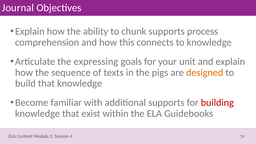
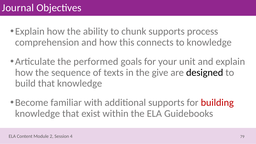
expressing: expressing -> performed
pigs: pigs -> give
designed colour: orange -> black
